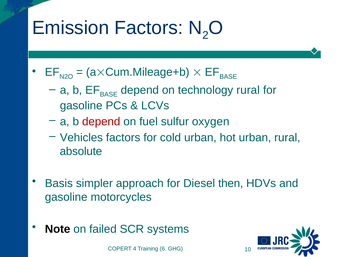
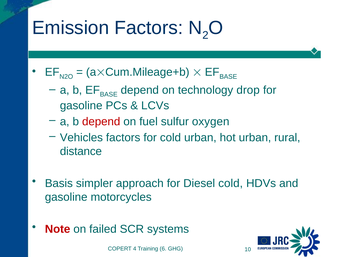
technology rural: rural -> drop
absolute: absolute -> distance
Diesel then: then -> cold
Note colour: black -> red
